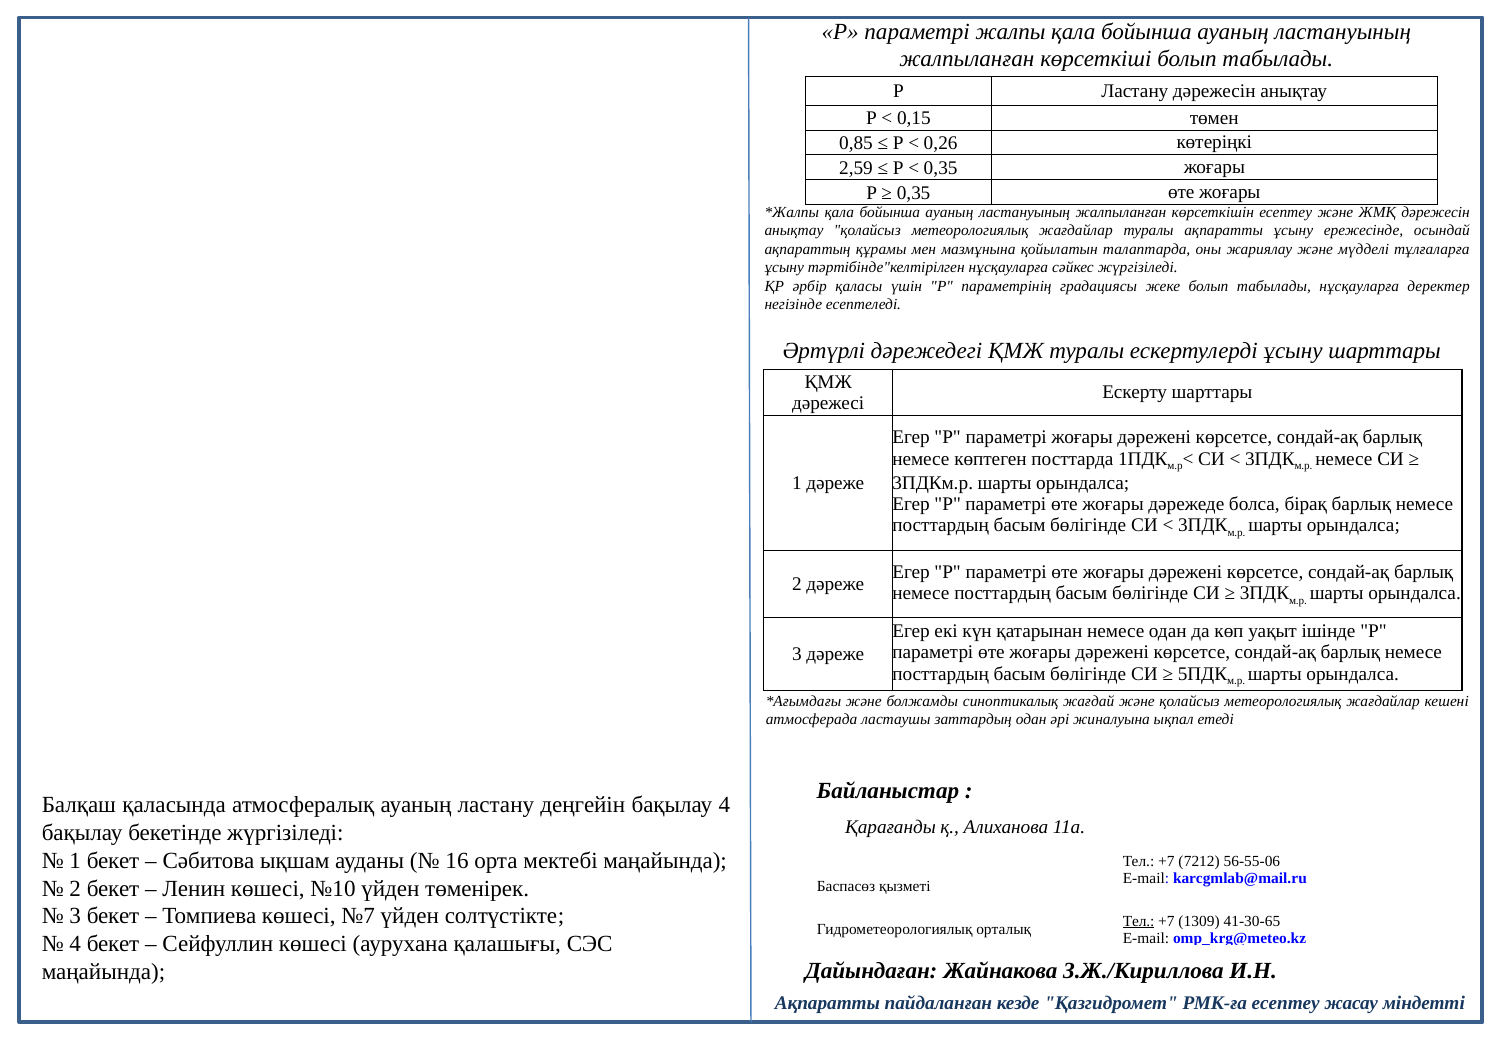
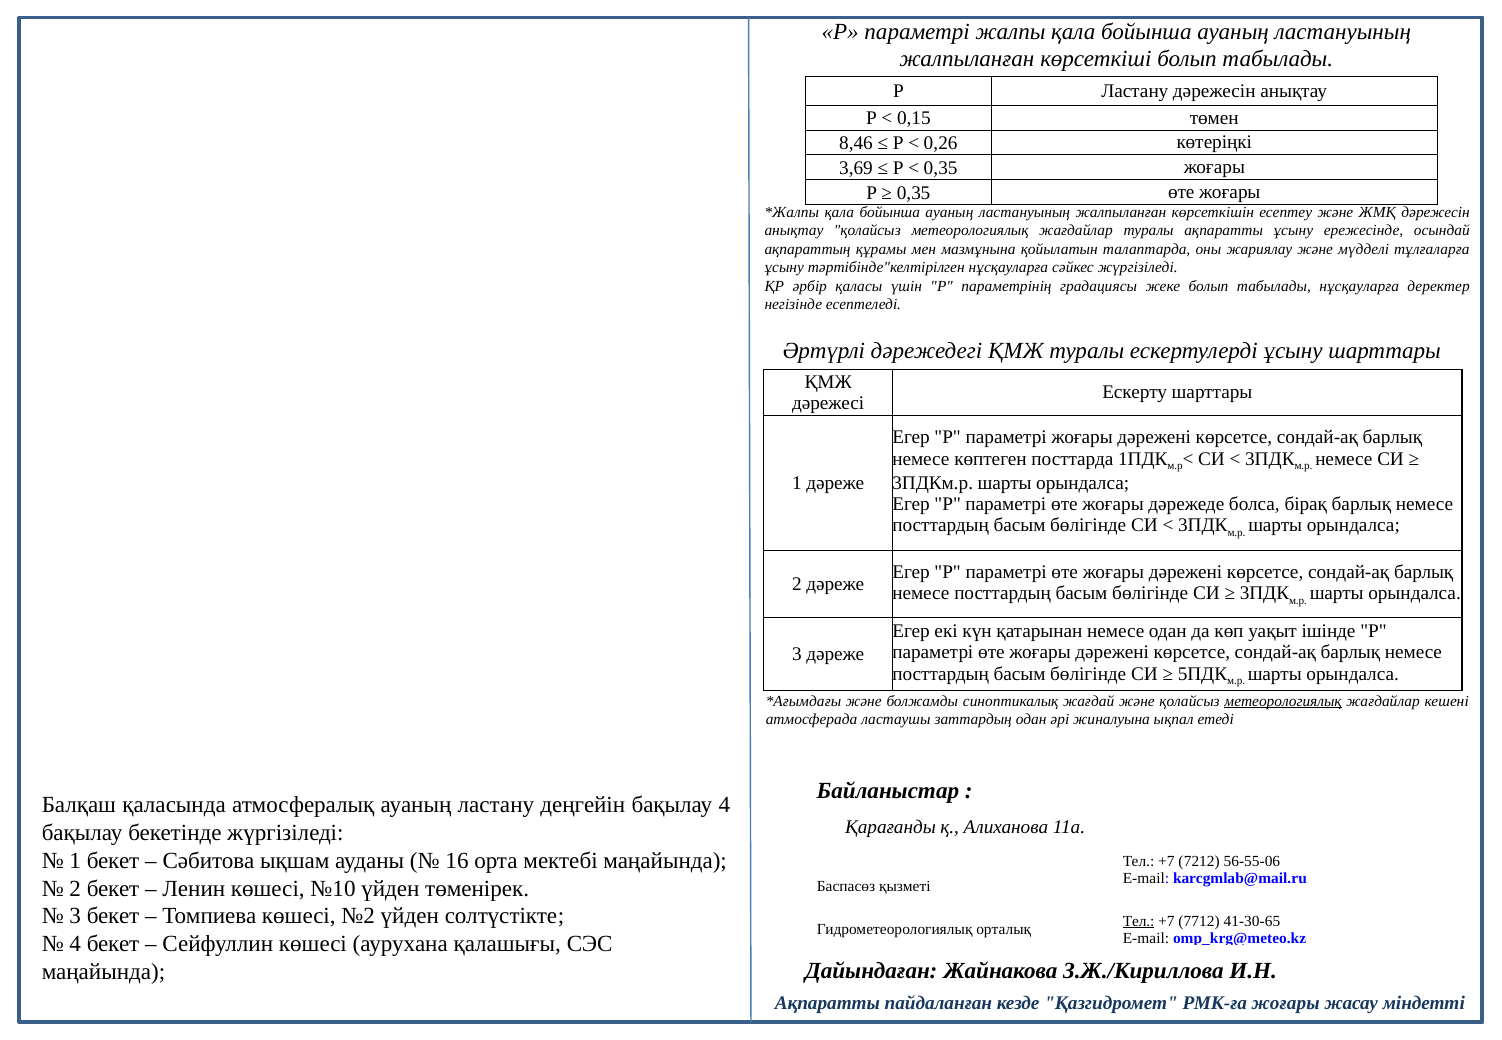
0,85: 0,85 -> 8,46
2,59: 2,59 -> 3,69
метеорологиялық at (1283, 701) underline: none -> present
№7: №7 -> №2
1309: 1309 -> 7712
РМК-ға есептеу: есептеу -> жоғары
